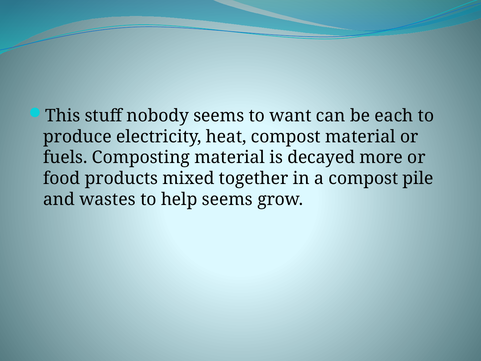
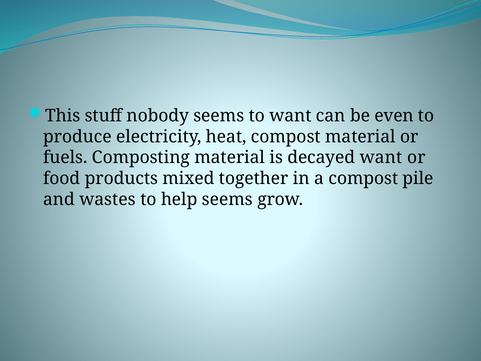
each: each -> even
decayed more: more -> want
